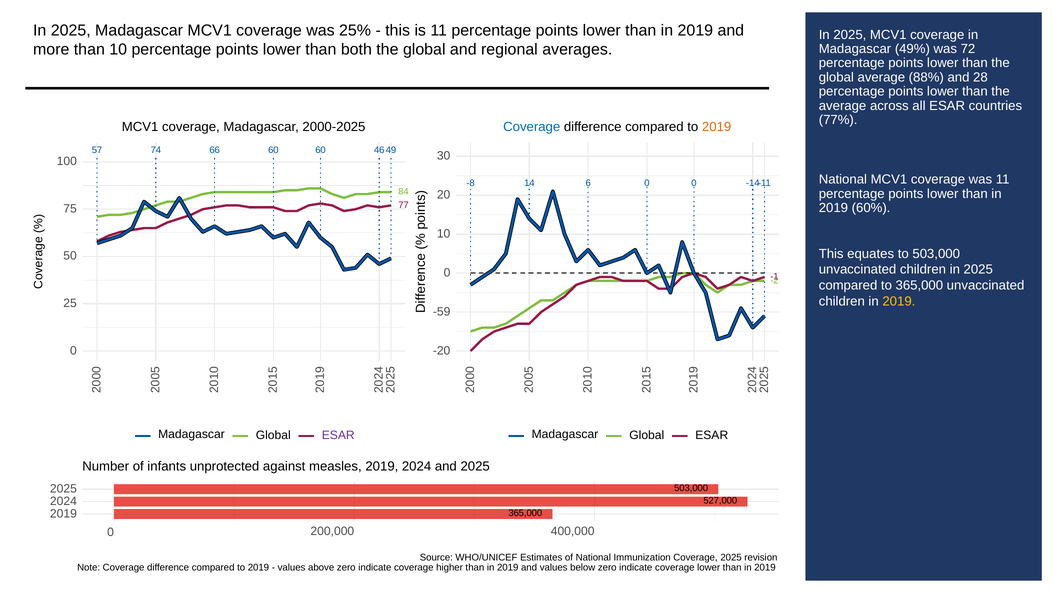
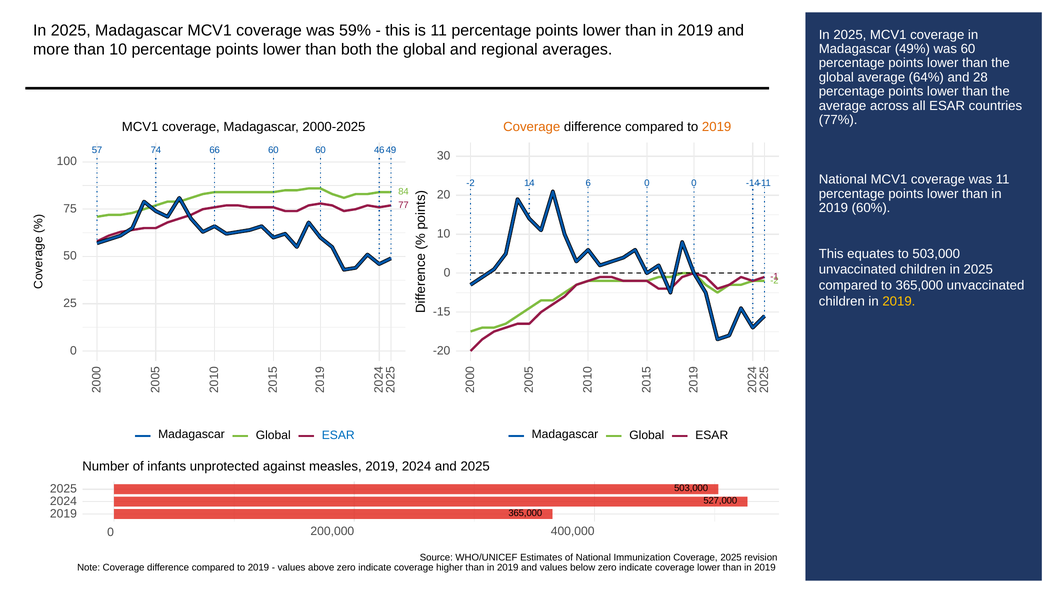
25%: 25% -> 59%
was 72: 72 -> 60
88%: 88% -> 64%
Coverage at (532, 127) colour: blue -> orange
-8 at (470, 183): -8 -> -2
-59: -59 -> -15
ESAR at (338, 436) colour: purple -> blue
